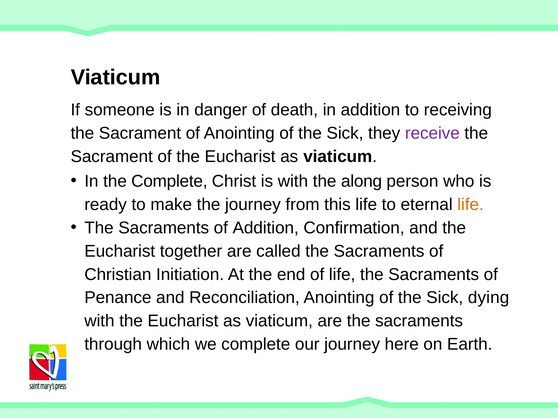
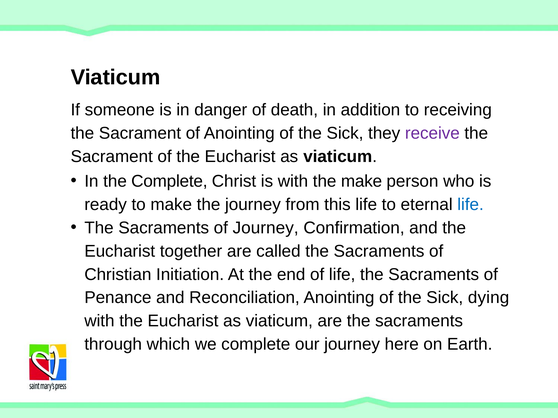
the along: along -> make
life at (471, 205) colour: orange -> blue
of Addition: Addition -> Journey
